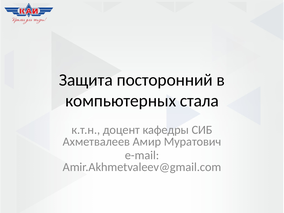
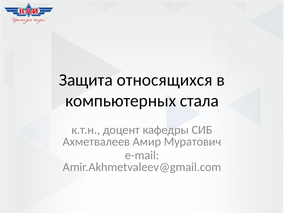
посторонний: посторонний -> относящихся
